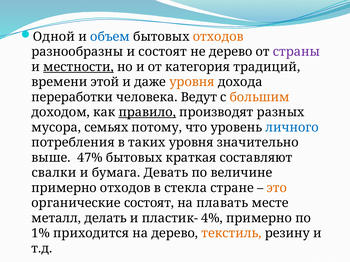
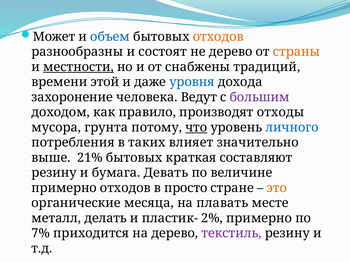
Одной: Одной -> Может
страны colour: purple -> orange
категория: категория -> снабжены
уровня at (192, 82) colour: orange -> blue
переработки: переработки -> захоронение
большим colour: orange -> purple
правило underline: present -> none
разных: разных -> отходы
семьях: семьях -> грунта
что underline: none -> present
таких уровня: уровня -> влияет
47%: 47% -> 21%
свалки at (54, 173): свалки -> резину
стекла: стекла -> просто
органические состоят: состоят -> месяца
4%: 4% -> 2%
1%: 1% -> 7%
текстиль colour: orange -> purple
